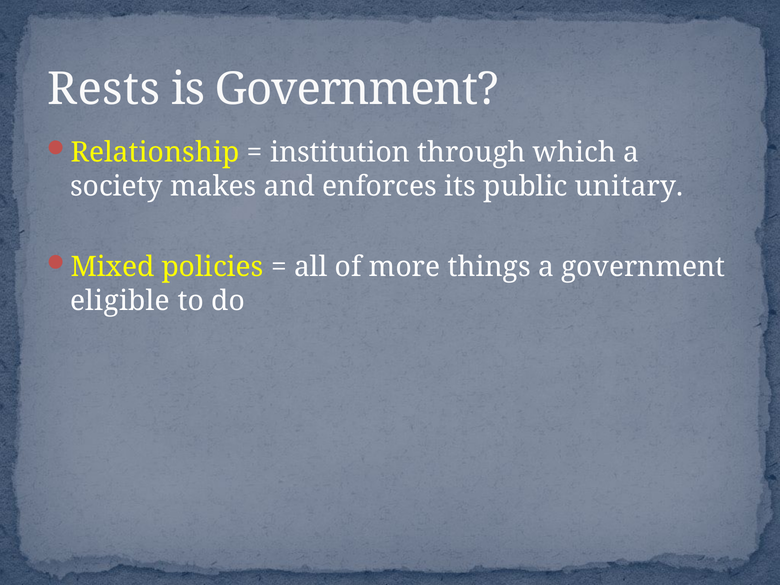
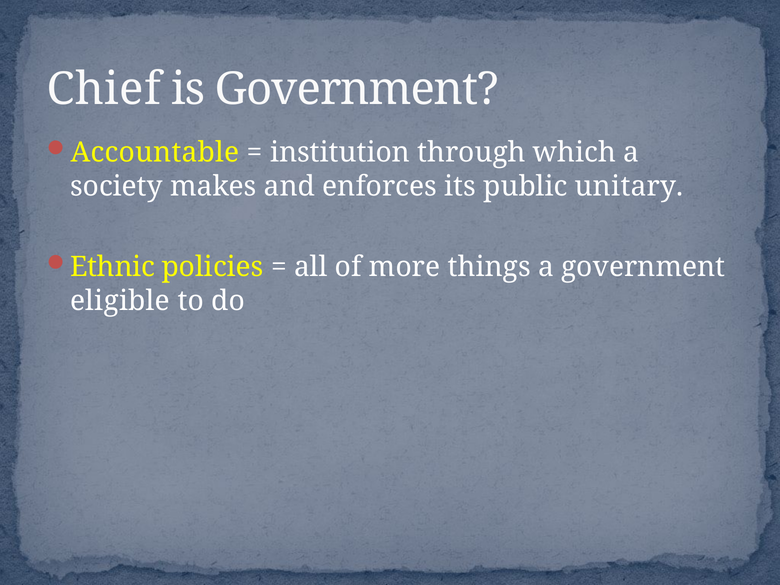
Rests: Rests -> Chief
Relationship: Relationship -> Accountable
Mixed: Mixed -> Ethnic
